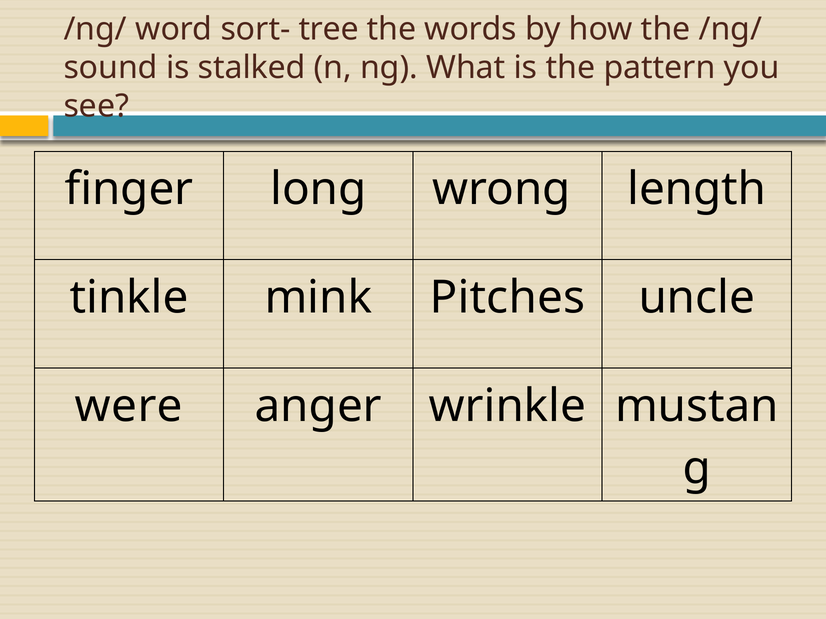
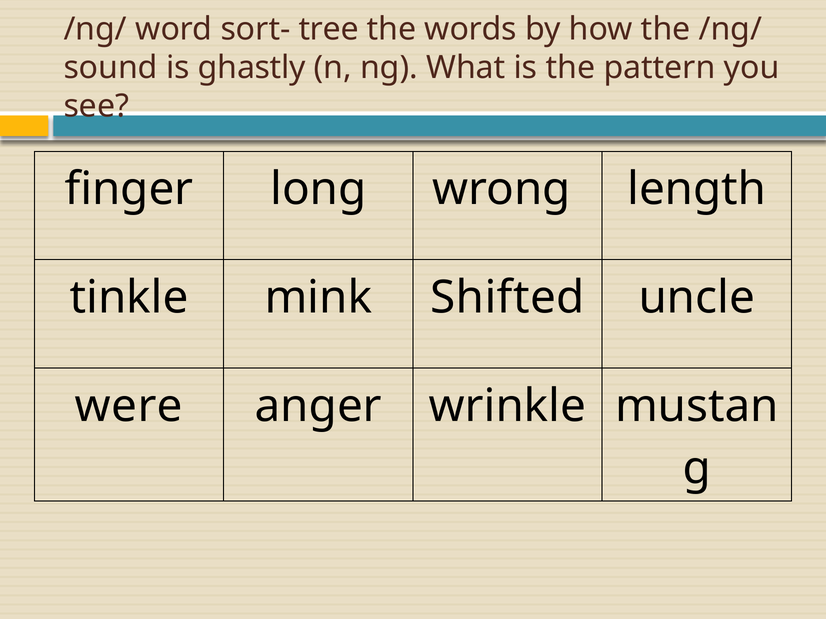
stalked: stalked -> ghastly
Pitches: Pitches -> Shifted
